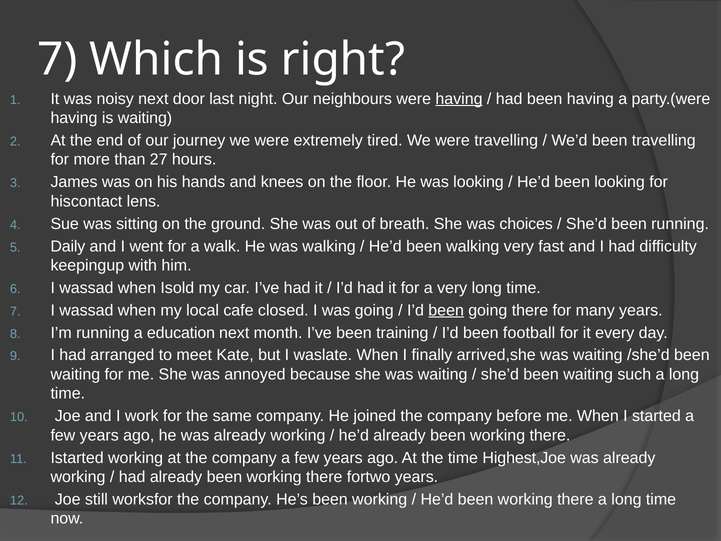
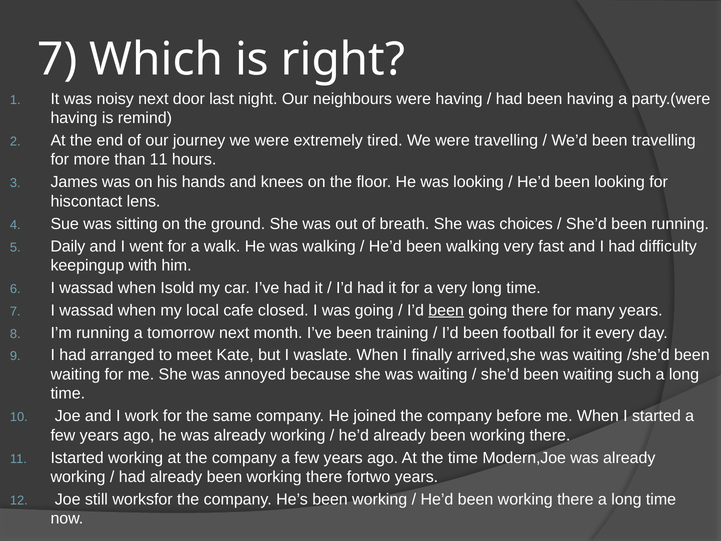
having at (459, 99) underline: present -> none
is waiting: waiting -> remind
than 27: 27 -> 11
education: education -> tomorrow
Highest,Joe: Highest,Joe -> Modern,Joe
